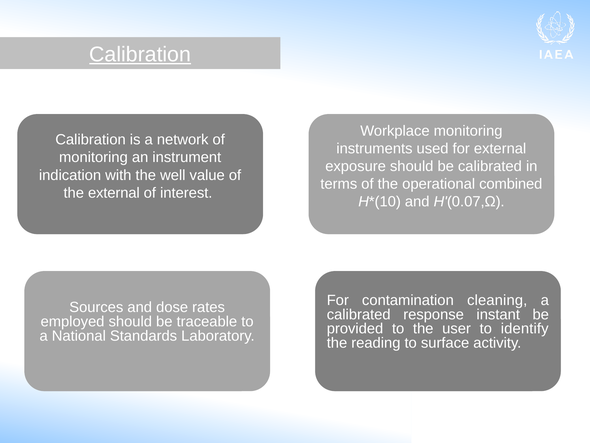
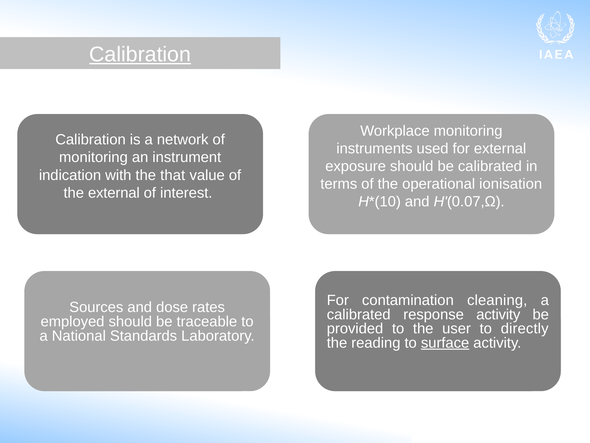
well: well -> that
combined: combined -> ionisation
response instant: instant -> activity
identify: identify -> directly
surface underline: none -> present
